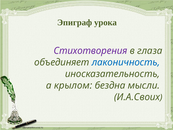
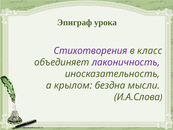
глаза: глаза -> класс
лаконичность colour: blue -> purple
И.А.Своих: И.А.Своих -> И.А.Слова
